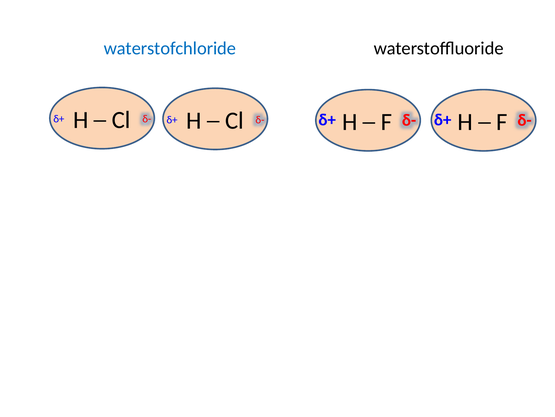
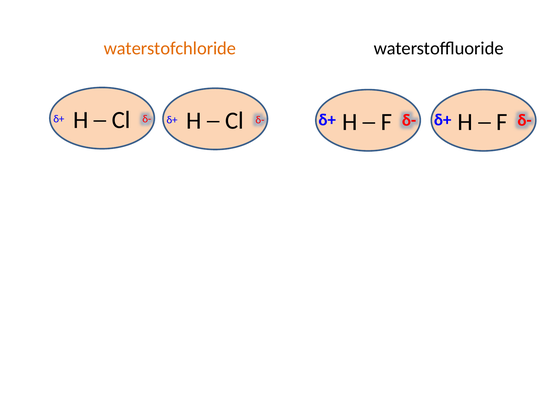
waterstofchloride colour: blue -> orange
